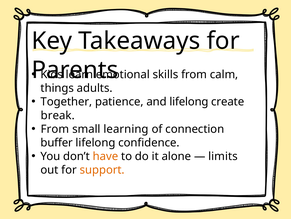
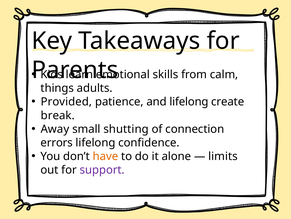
Together: Together -> Provided
From at (55, 129): From -> Away
learning: learning -> shutting
buffer: buffer -> errors
support colour: orange -> purple
